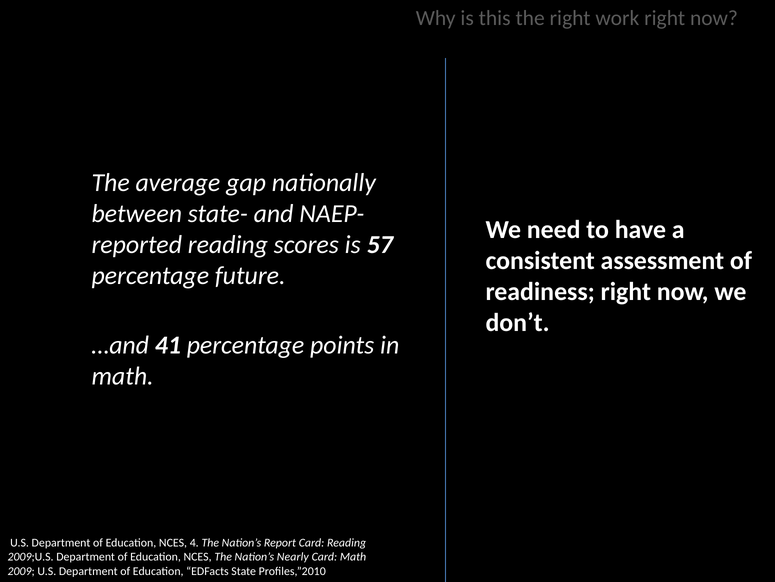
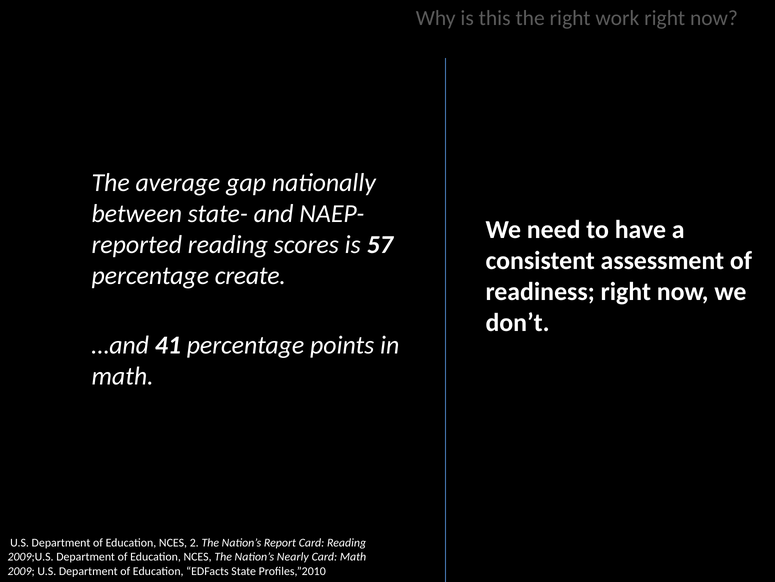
future: future -> create
4: 4 -> 2
